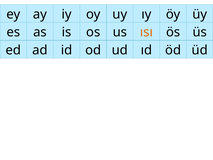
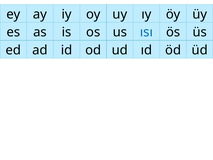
ısı colour: orange -> blue
